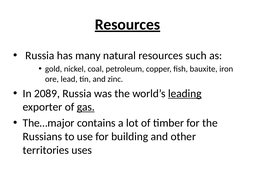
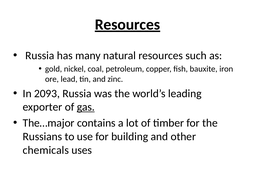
2089: 2089 -> 2093
leading underline: present -> none
territories: territories -> chemicals
